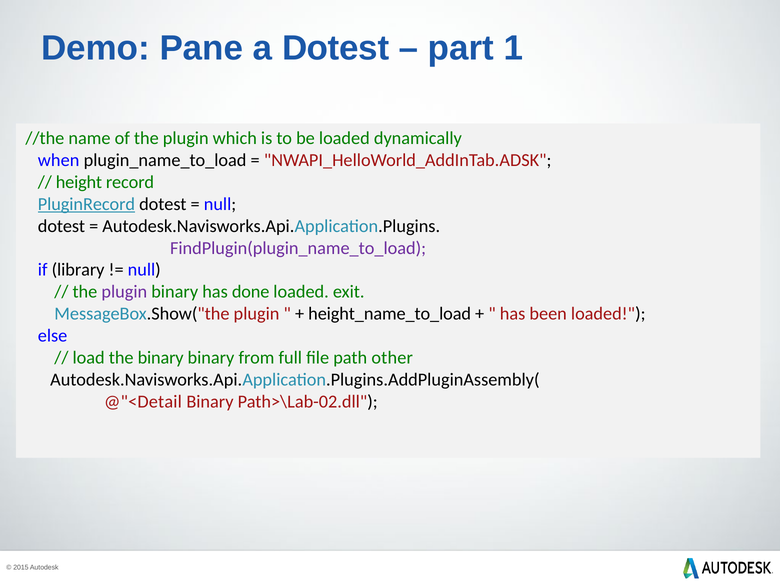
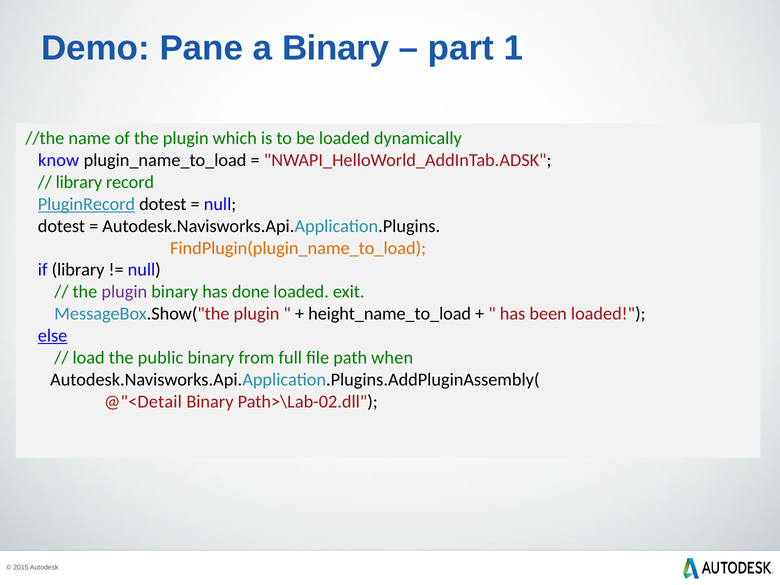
a Dotest: Dotest -> Binary
when: when -> know
height at (79, 182): height -> library
FindPlugin(plugin_name_to_load colour: purple -> orange
else underline: none -> present
the binary: binary -> public
other: other -> when
